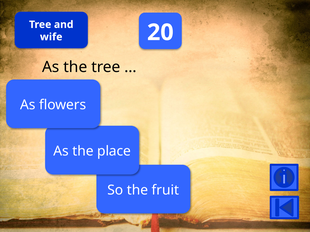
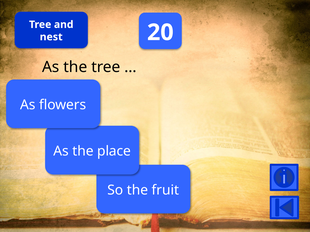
wife: wife -> nest
